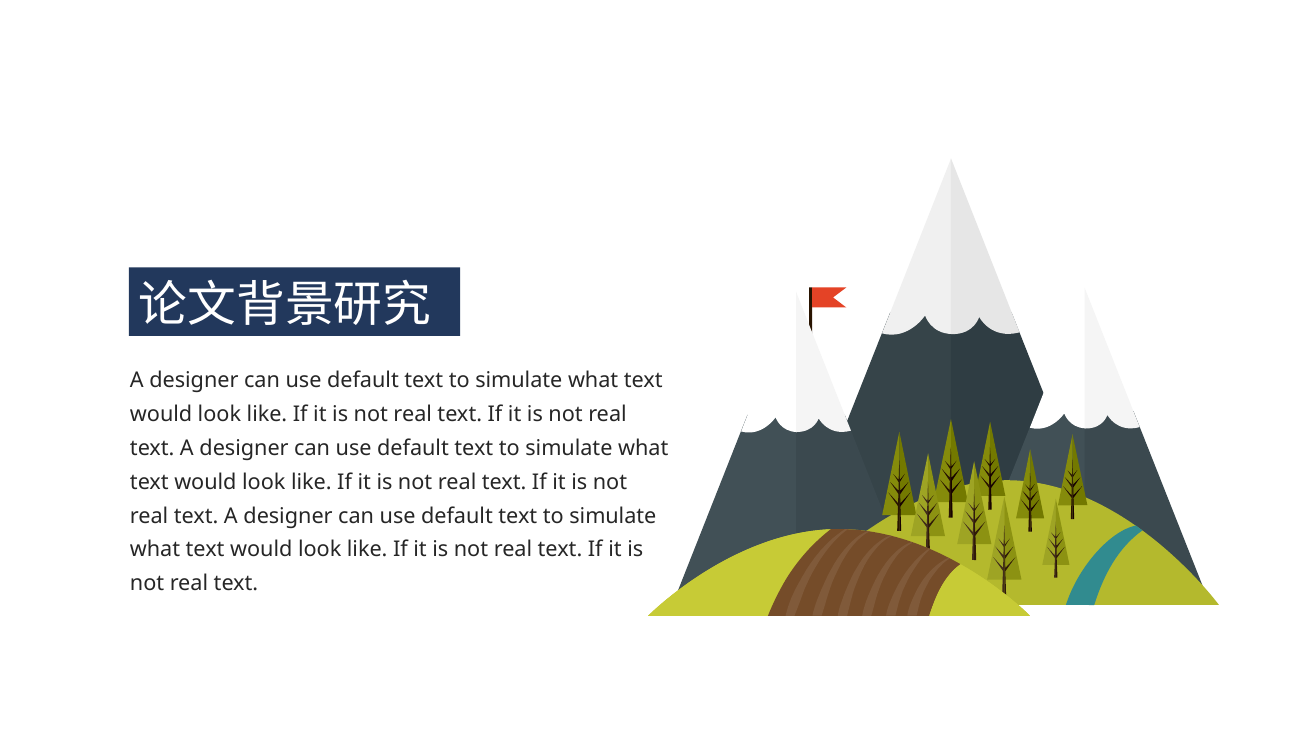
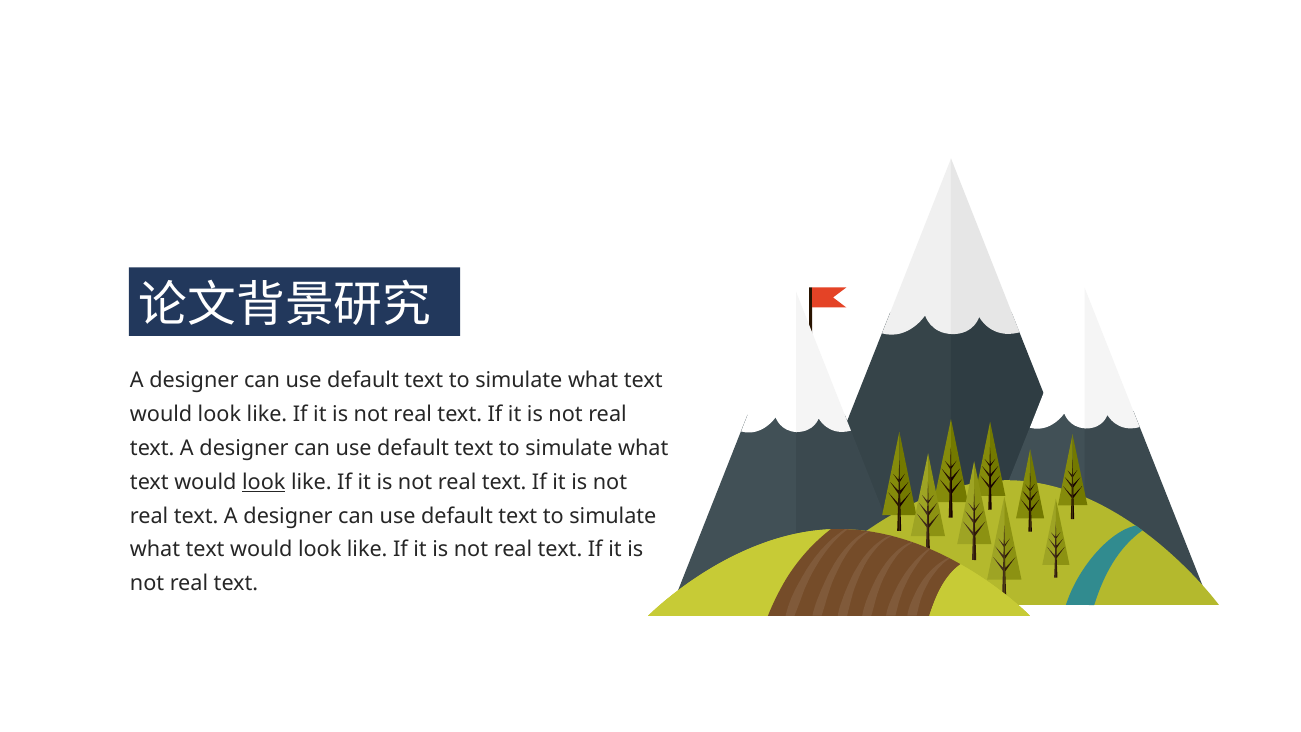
look at (264, 482) underline: none -> present
